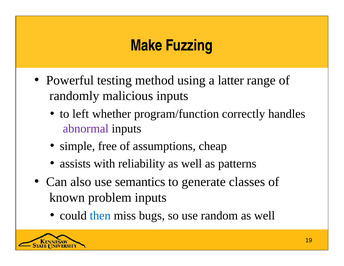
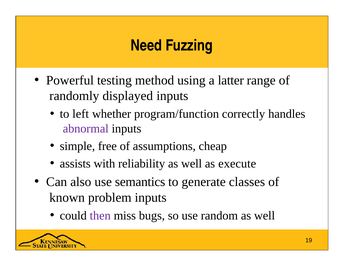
Make: Make -> Need
malicious: malicious -> displayed
patterns: patterns -> execute
then colour: blue -> purple
